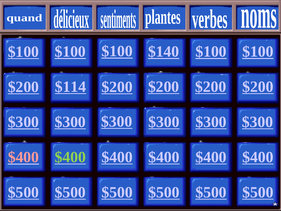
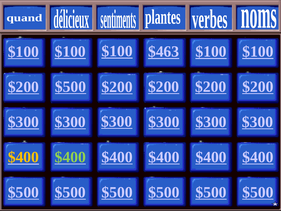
$140: $140 -> $463
$114 at (71, 87): $114 -> $500
$400 at (23, 157) colour: pink -> yellow
